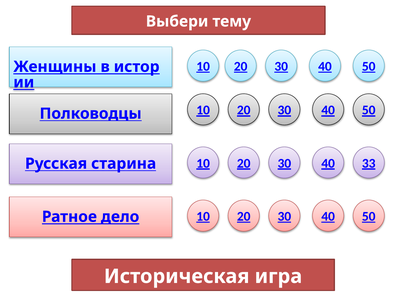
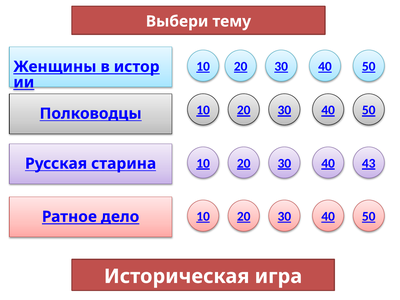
33: 33 -> 43
